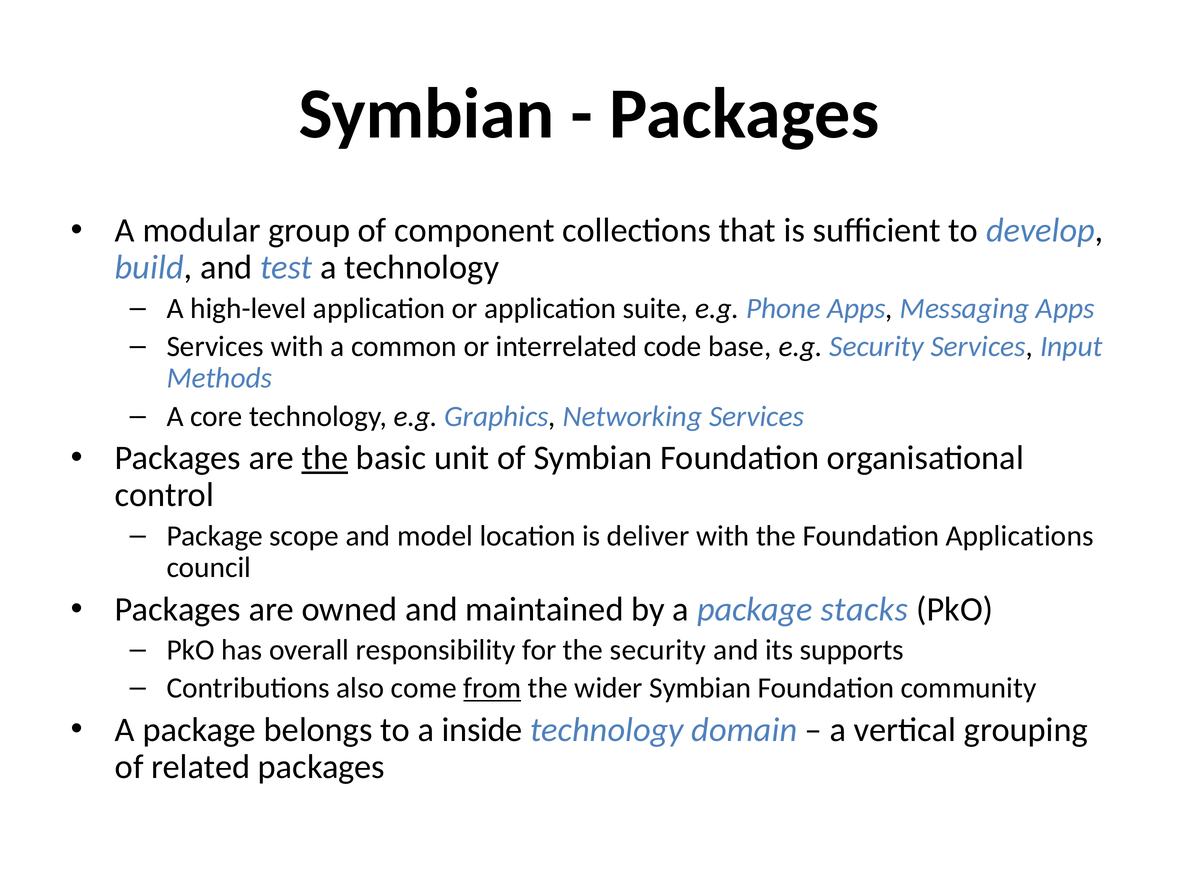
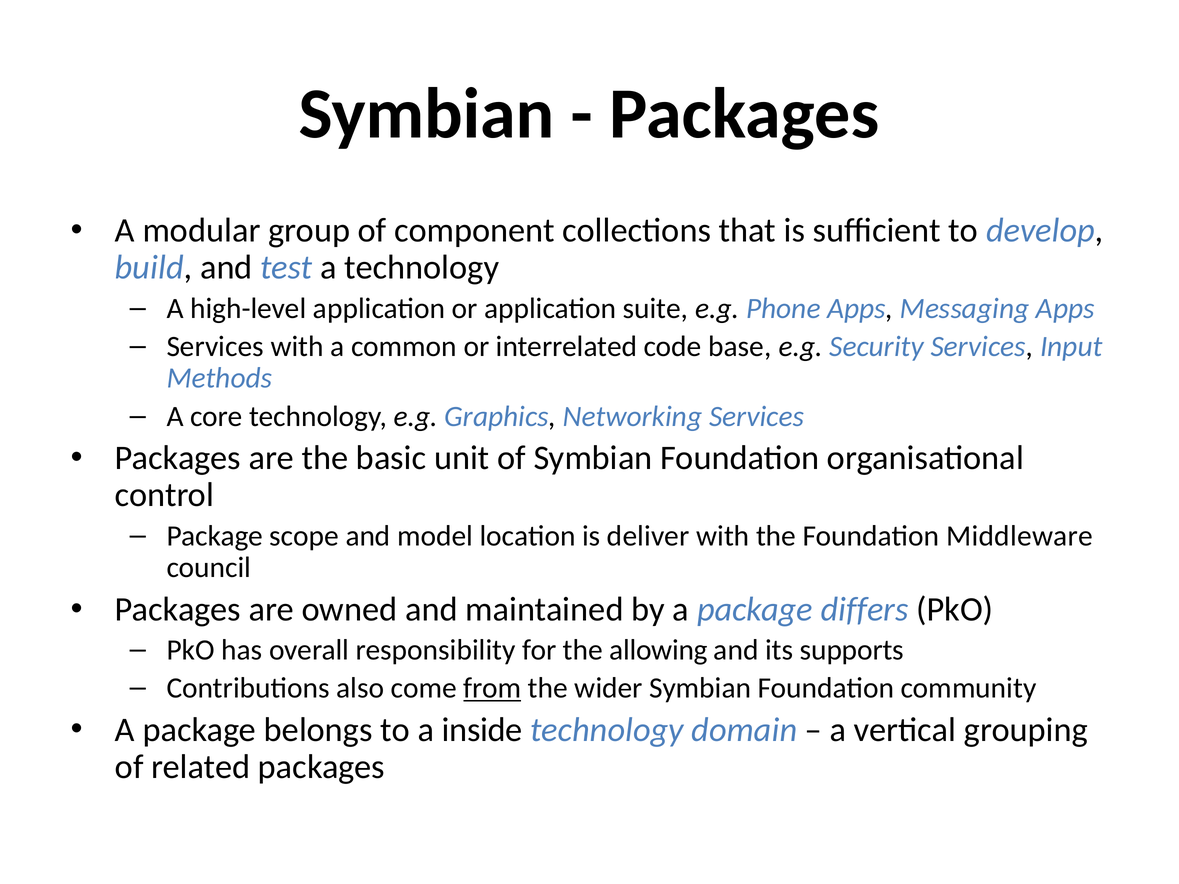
the at (325, 458) underline: present -> none
Applications: Applications -> Middleware
stacks: stacks -> differs
the security: security -> allowing
